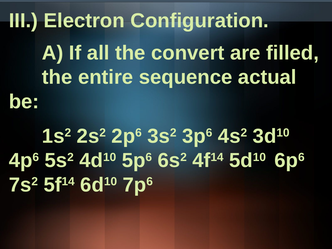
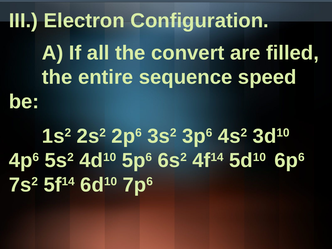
actual: actual -> speed
